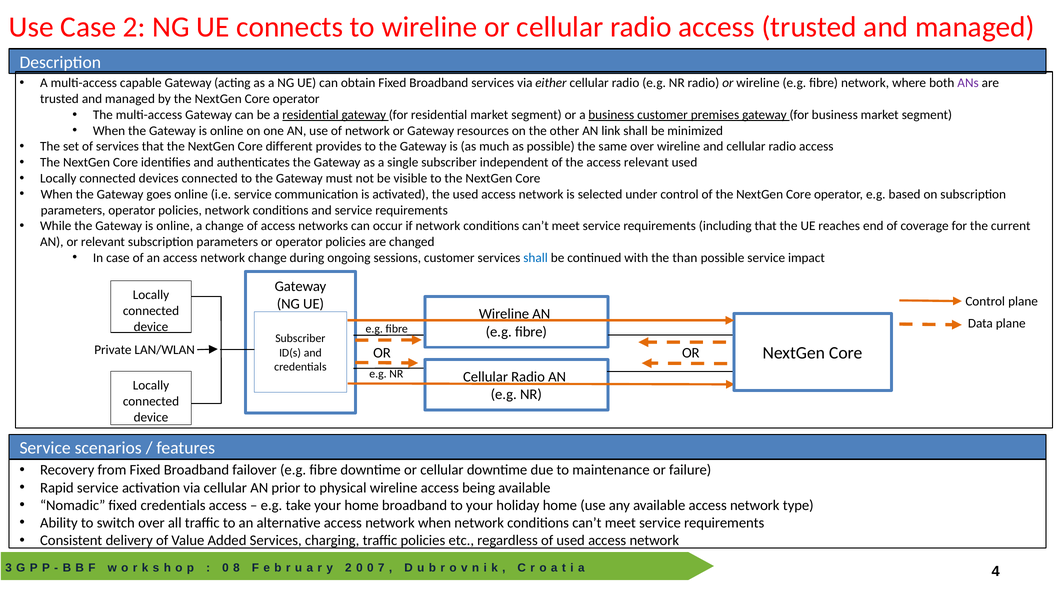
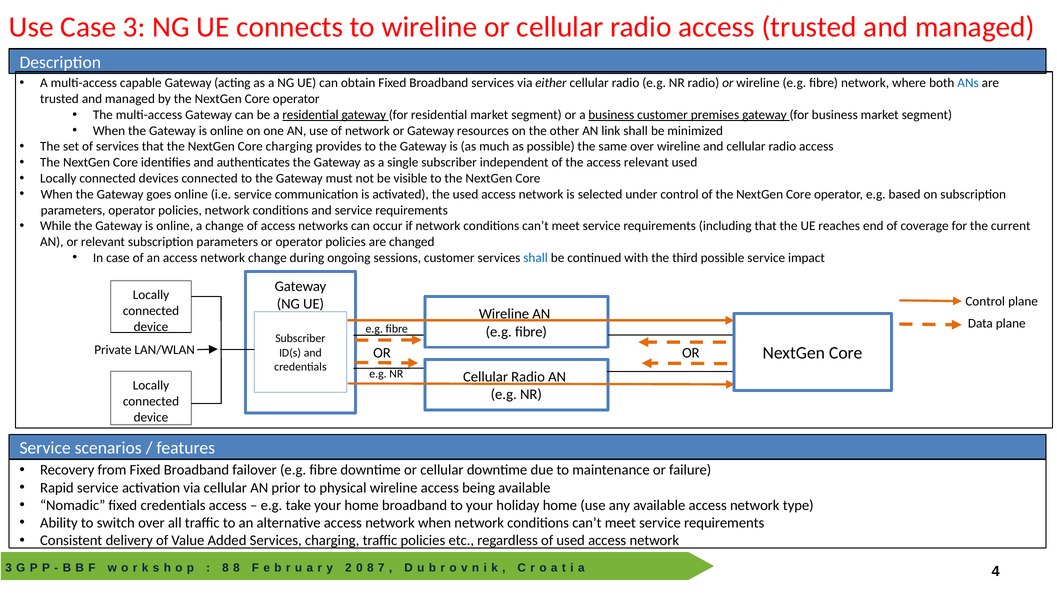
Case 2: 2 -> 3
ANs colour: purple -> blue
Core different: different -> charging
than: than -> third
0 at (225, 569): 0 -> 8
0 at (370, 569): 0 -> 8
